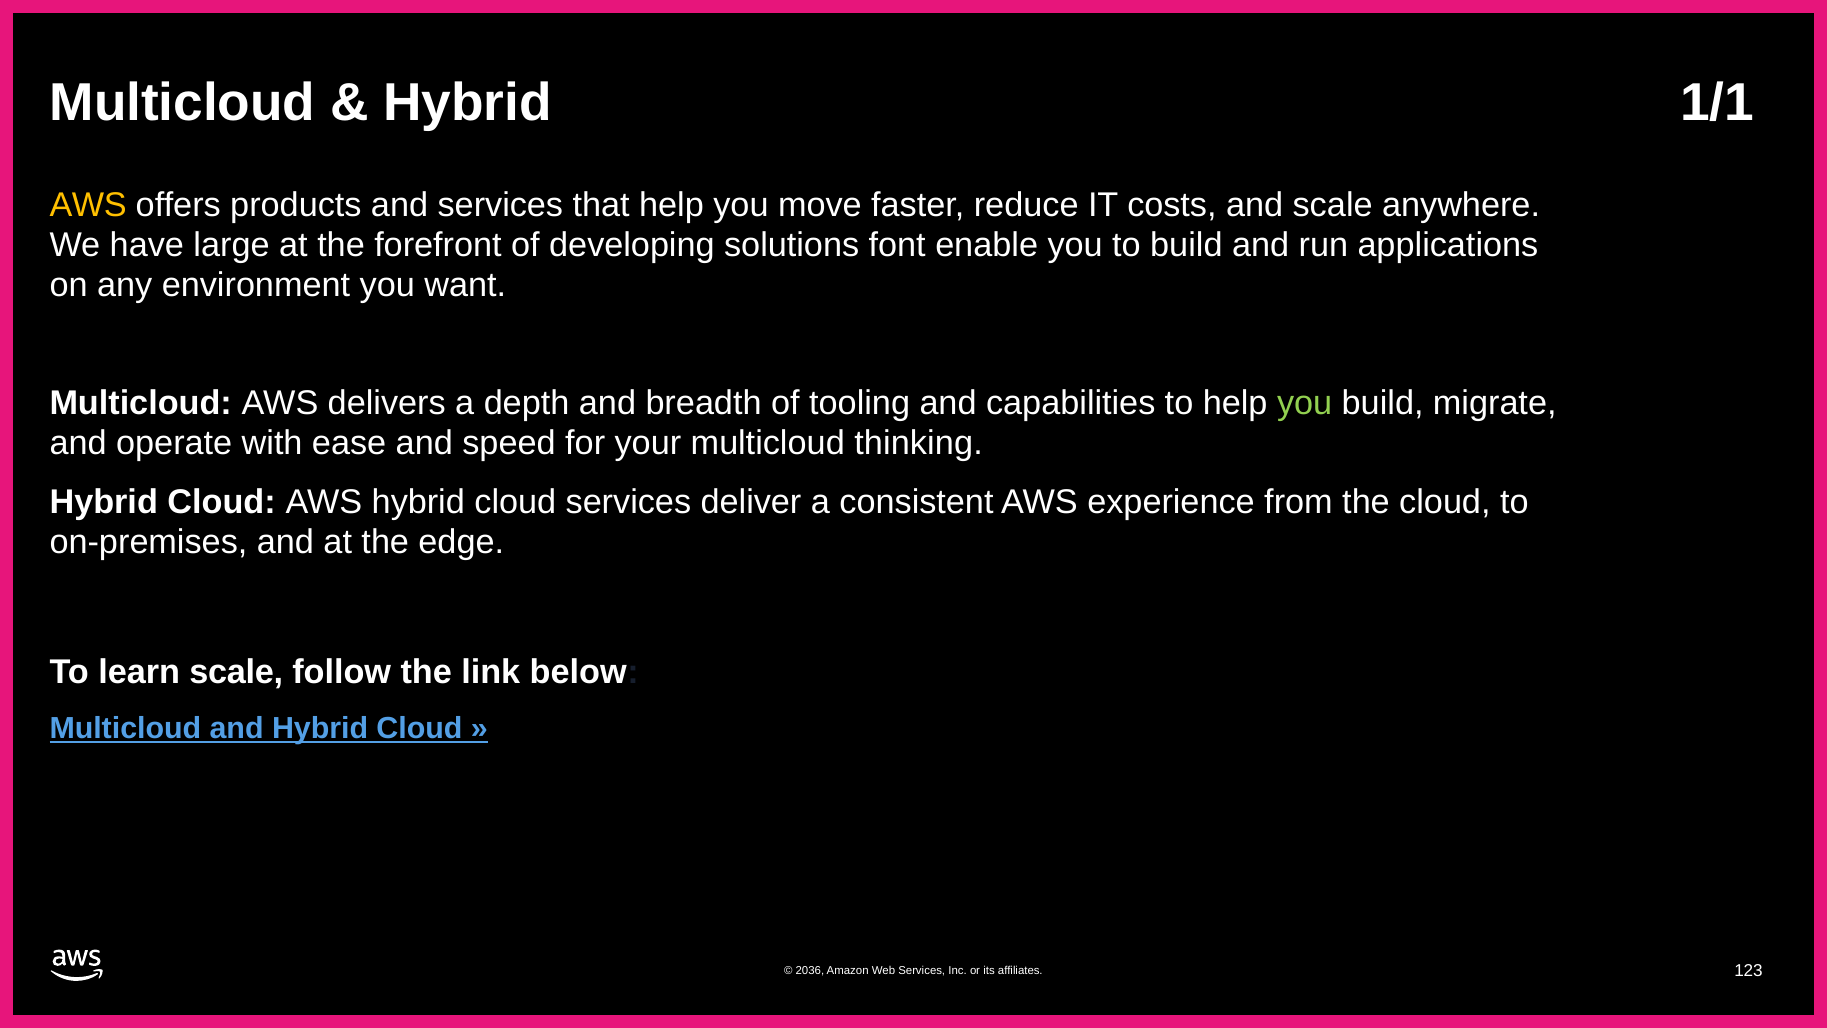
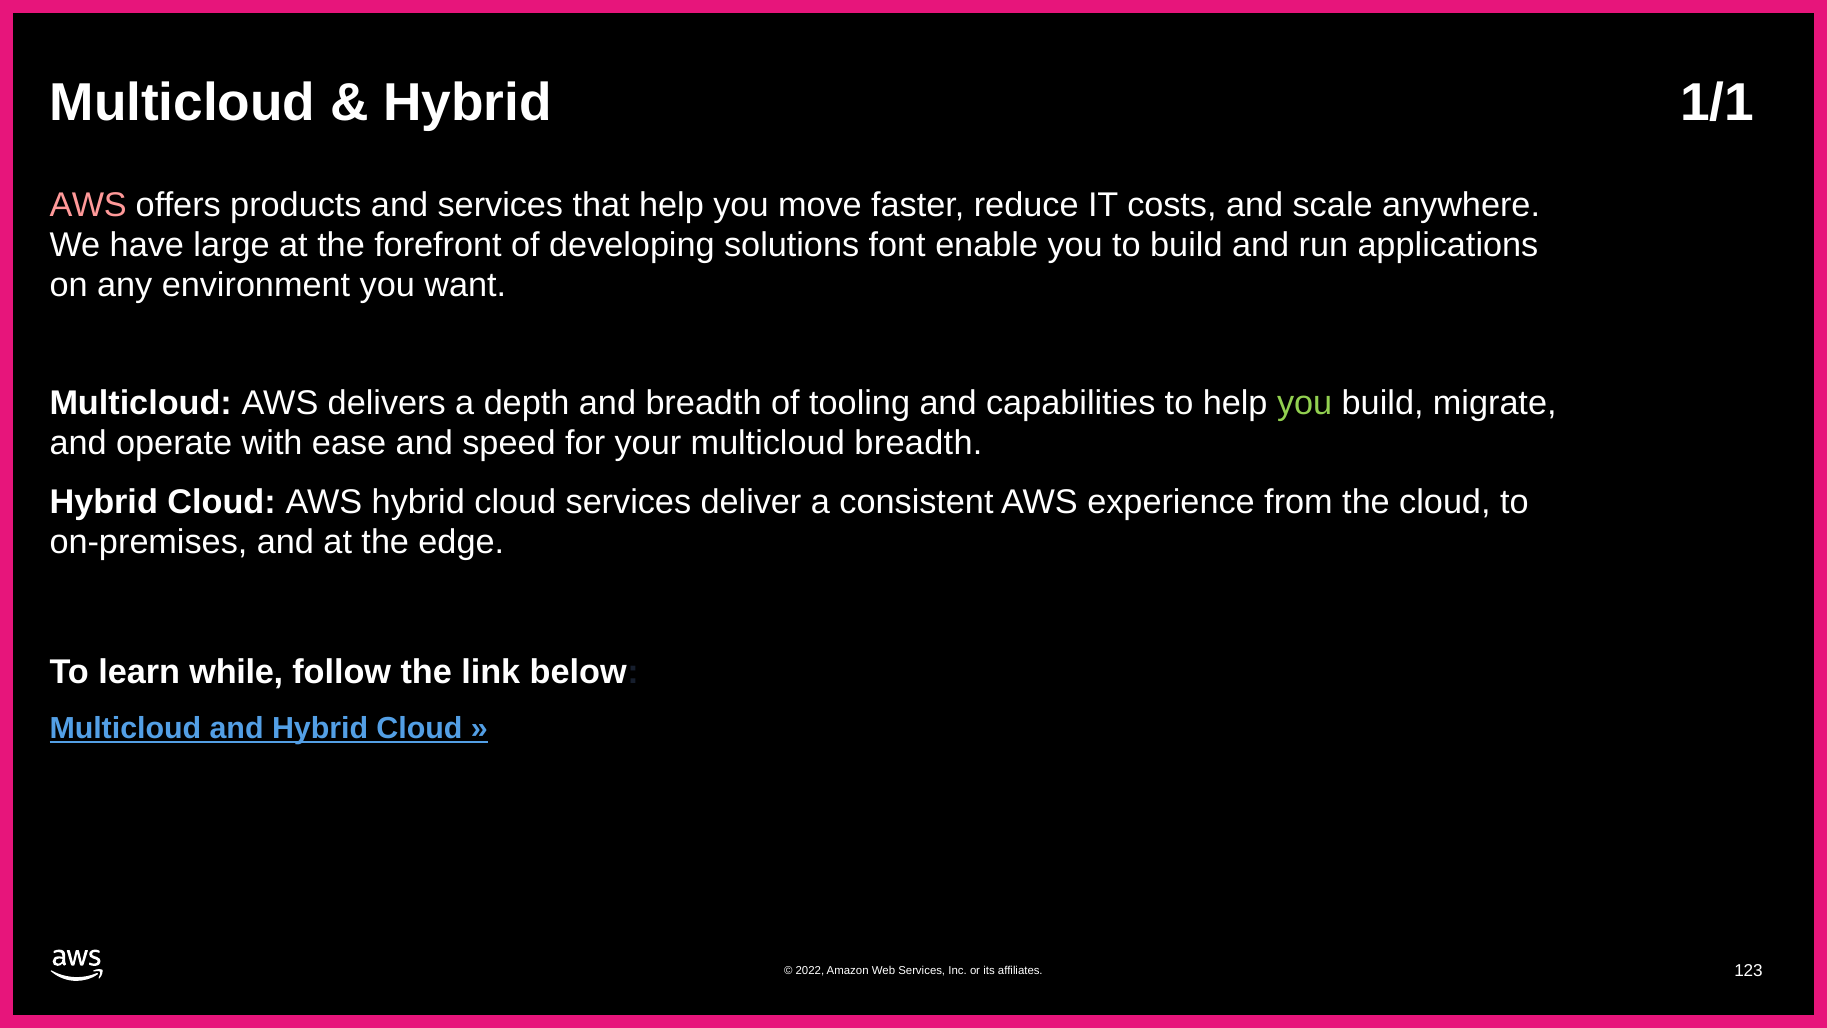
AWS at (88, 205) colour: yellow -> pink
multicloud thinking: thinking -> breadth
learn scale: scale -> while
2036: 2036 -> 2022
